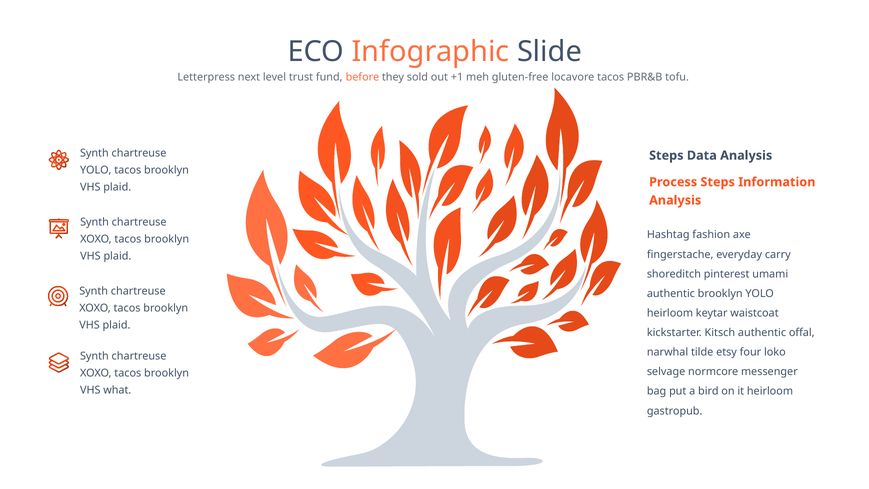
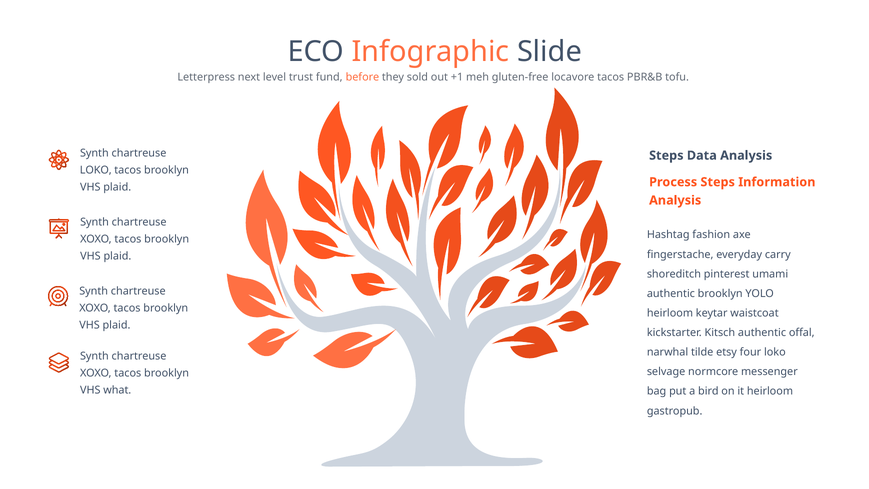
YOLO at (96, 170): YOLO -> LOKO
